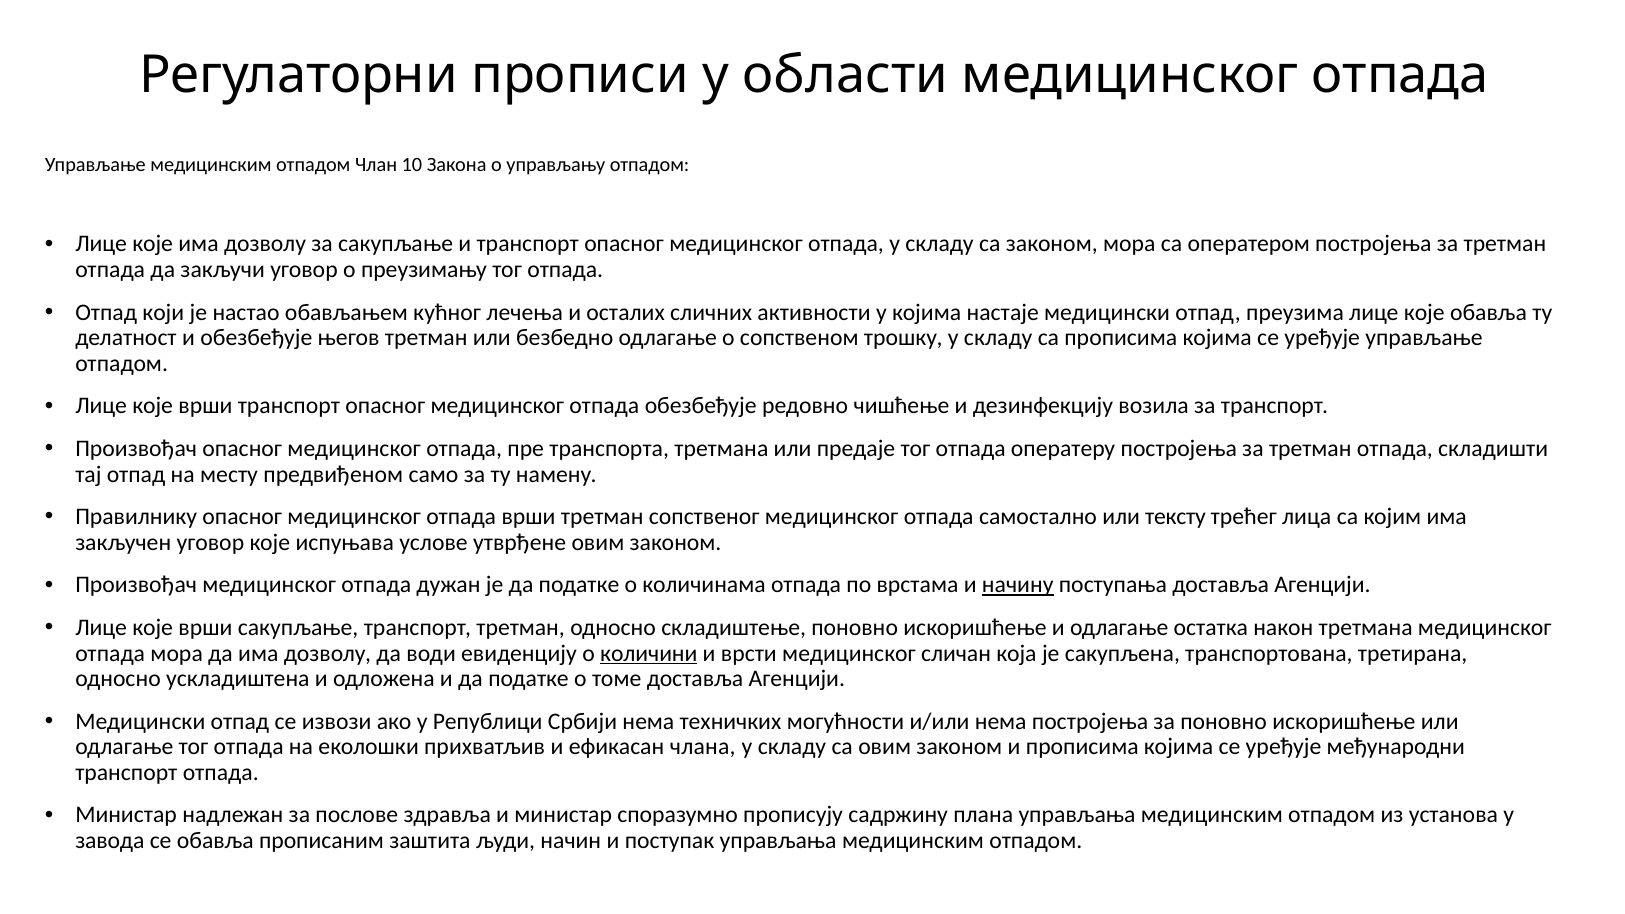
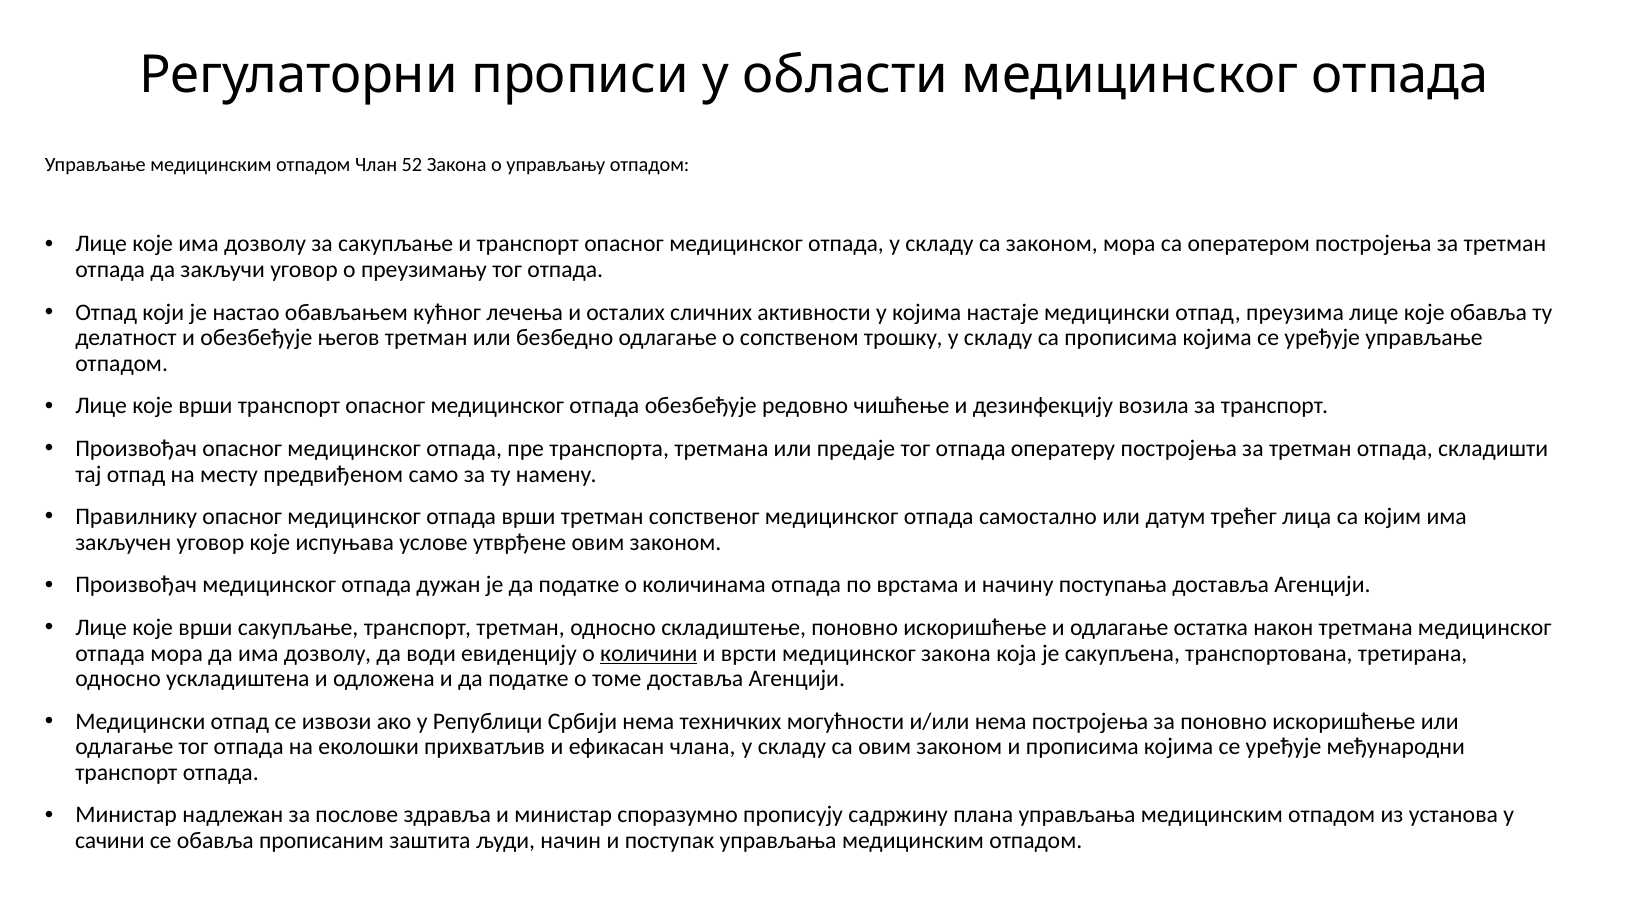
10: 10 -> 52
тексту: тексту -> датум
начину underline: present -> none
медицинског сличан: сличан -> закона
завода: завода -> сачини
